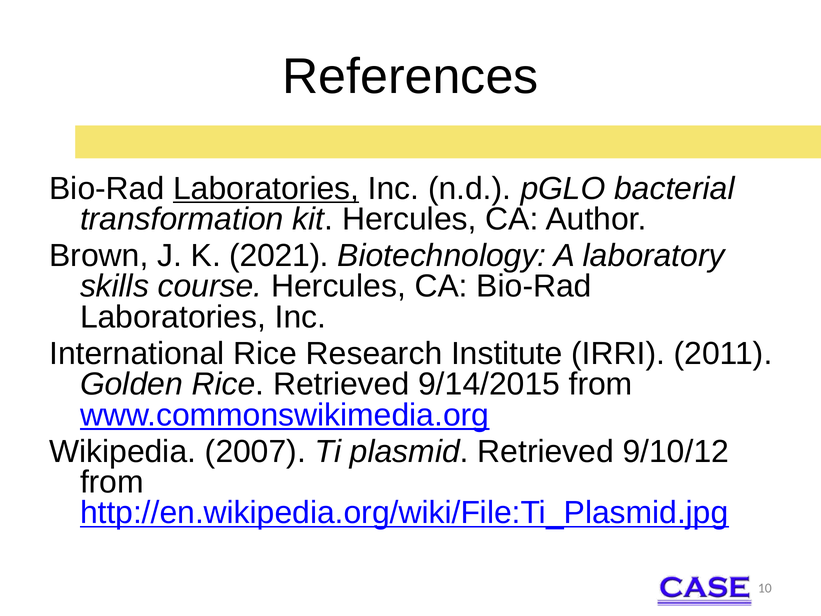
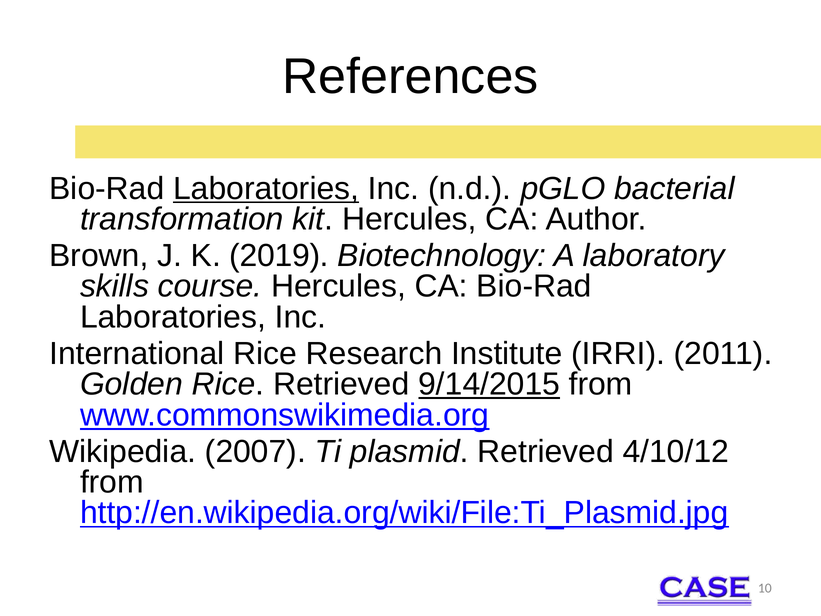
2021: 2021 -> 2019
9/14/2015 underline: none -> present
9/10/12: 9/10/12 -> 4/10/12
